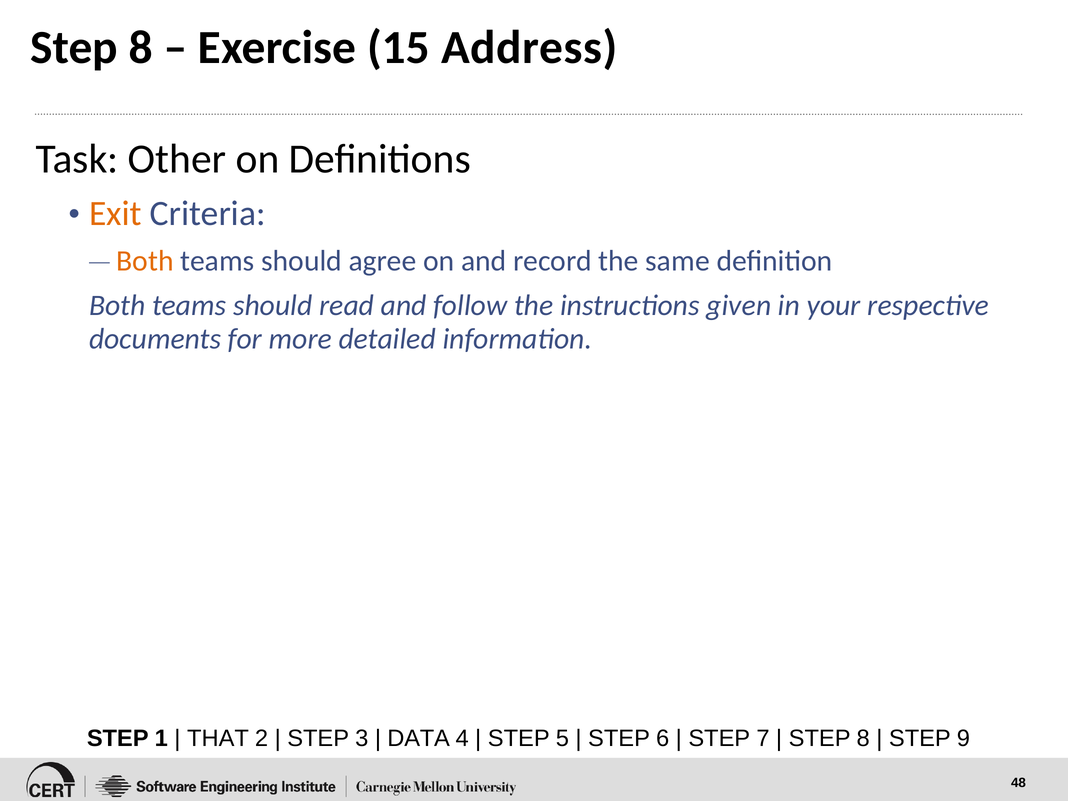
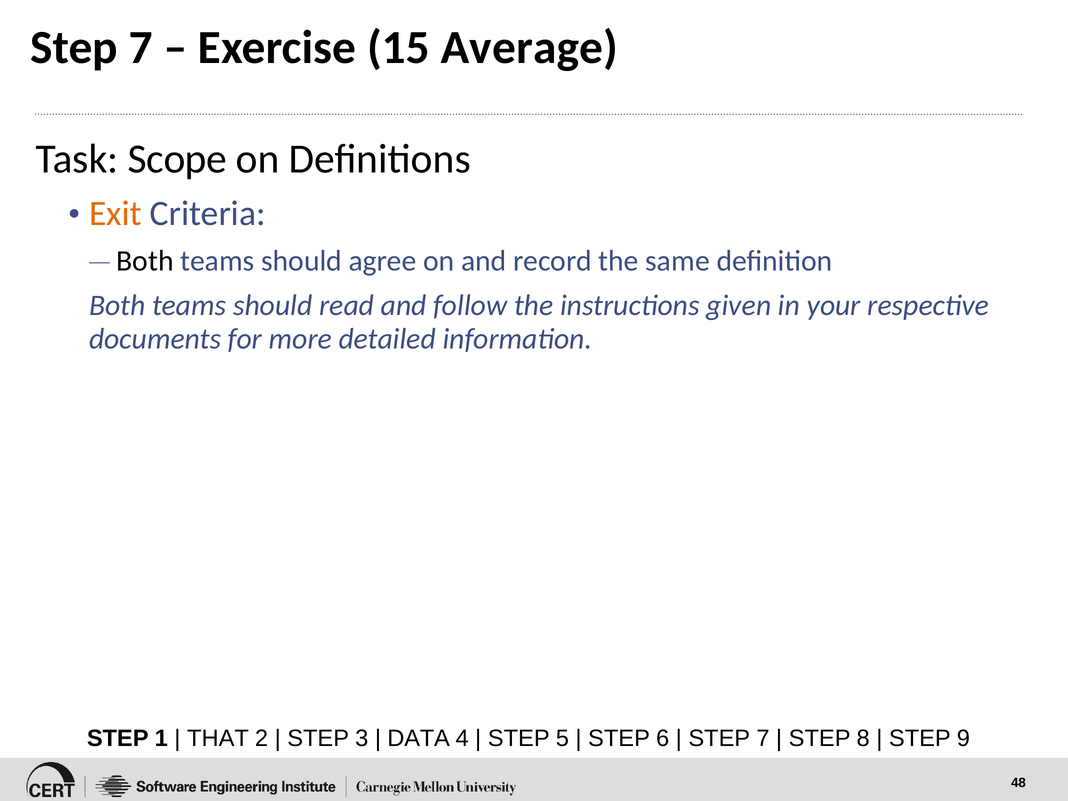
8 at (141, 47): 8 -> 7
Address: Address -> Average
Other: Other -> Scope
Both at (145, 261) colour: orange -> black
